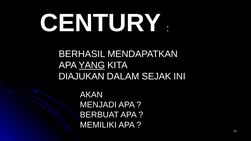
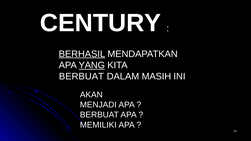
BERHASIL underline: none -> present
DIAJUKAN at (81, 77): DIAJUKAN -> BERBUAT
SEJAK: SEJAK -> MASIH
